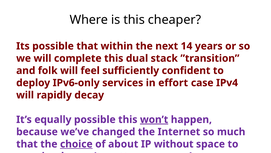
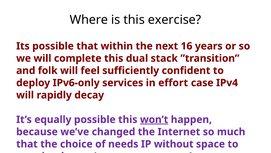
cheaper: cheaper -> exercise
14: 14 -> 16
choice underline: present -> none
about: about -> needs
